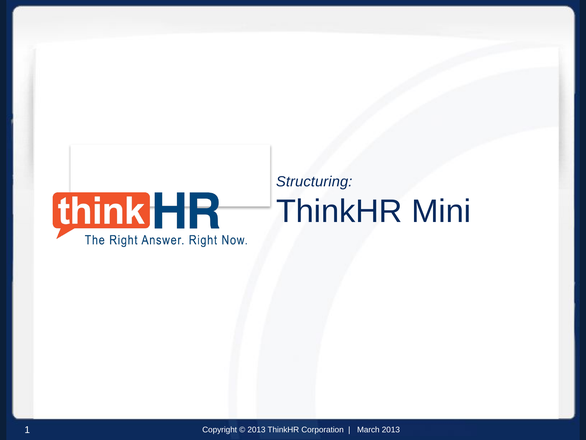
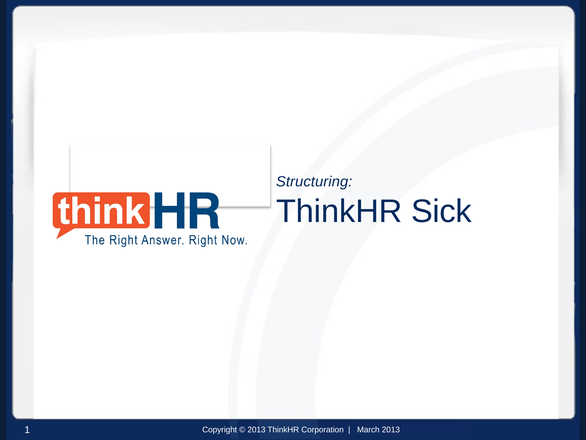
Mini: Mini -> Sick
